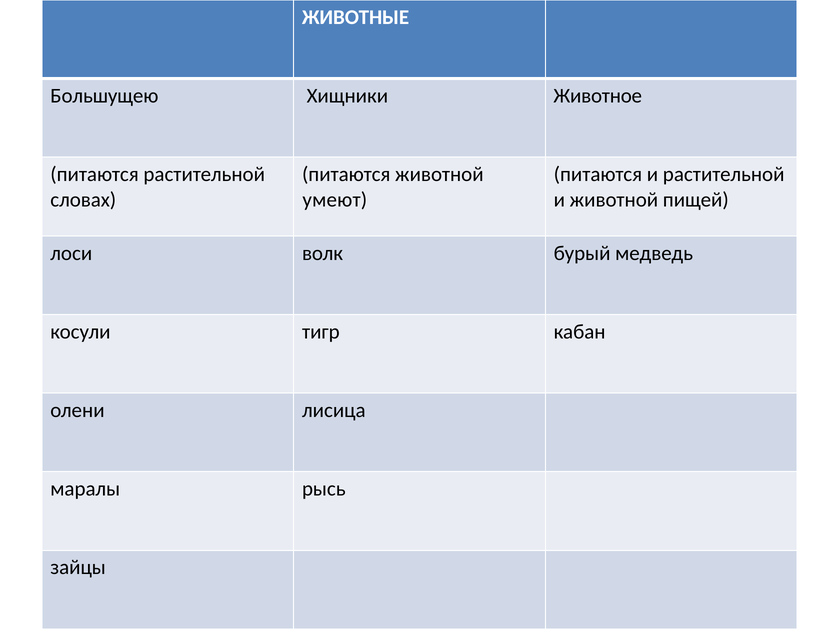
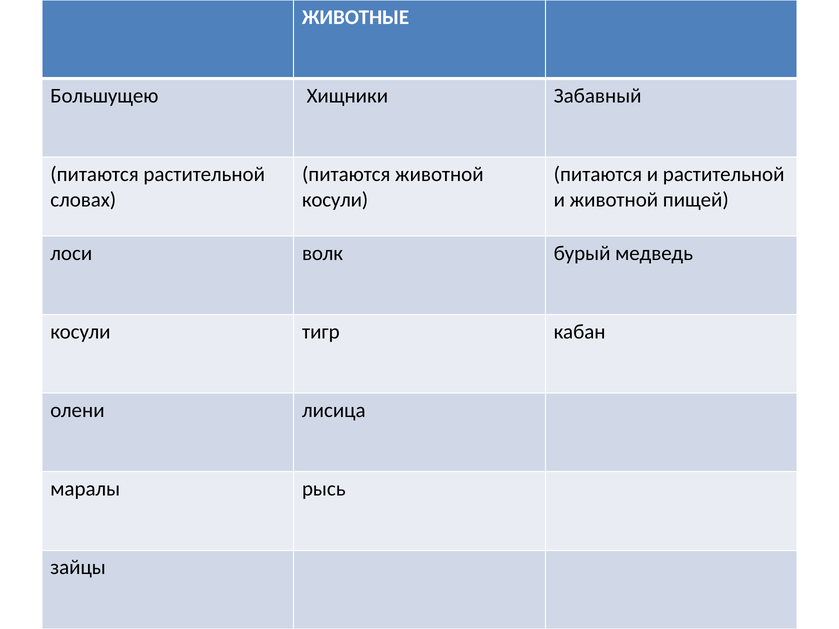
Животное: Животное -> Забавный
умеют at (335, 200): умеют -> косули
